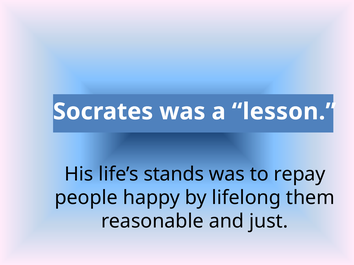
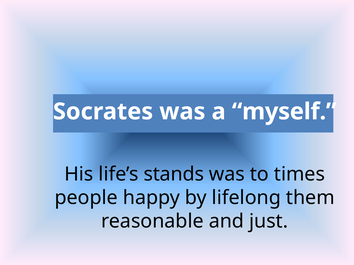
lesson: lesson -> myself
repay: repay -> times
